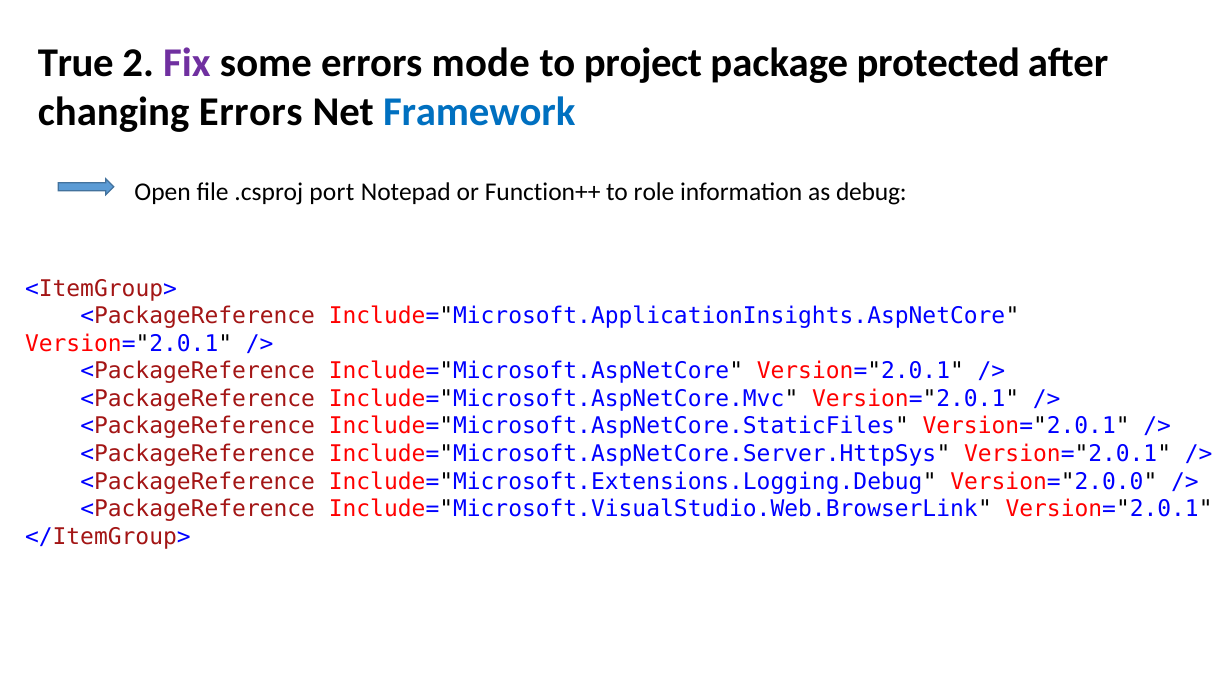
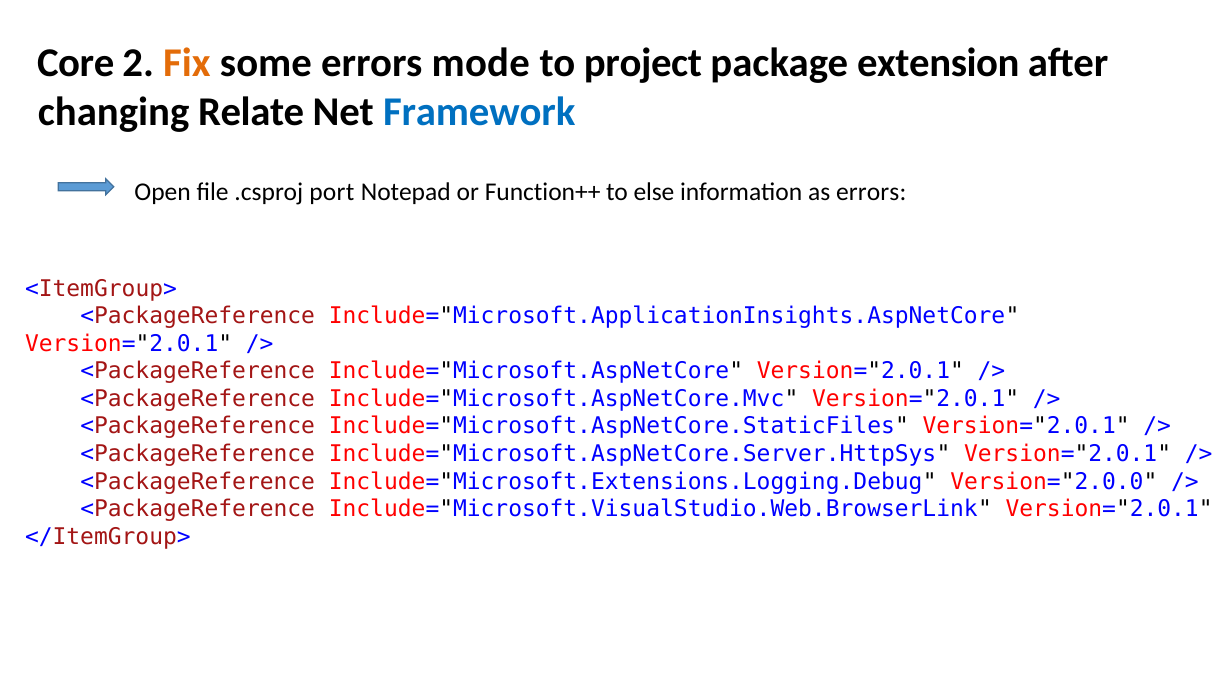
True: True -> Core
Fix colour: purple -> orange
protected: protected -> extension
changing Errors: Errors -> Relate
role: role -> else
as debug: debug -> errors
